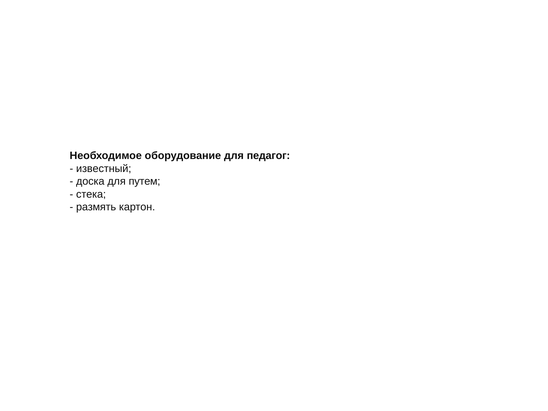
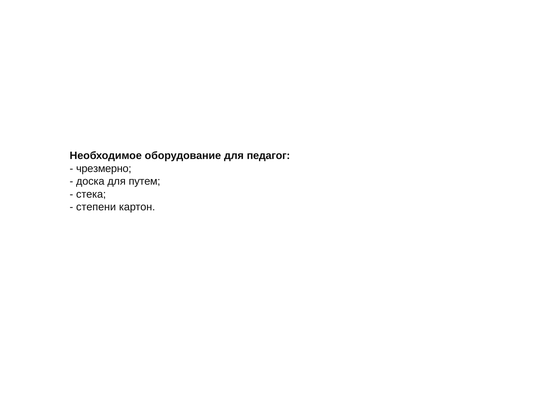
известный: известный -> чрезмерно
размять: размять -> степени
